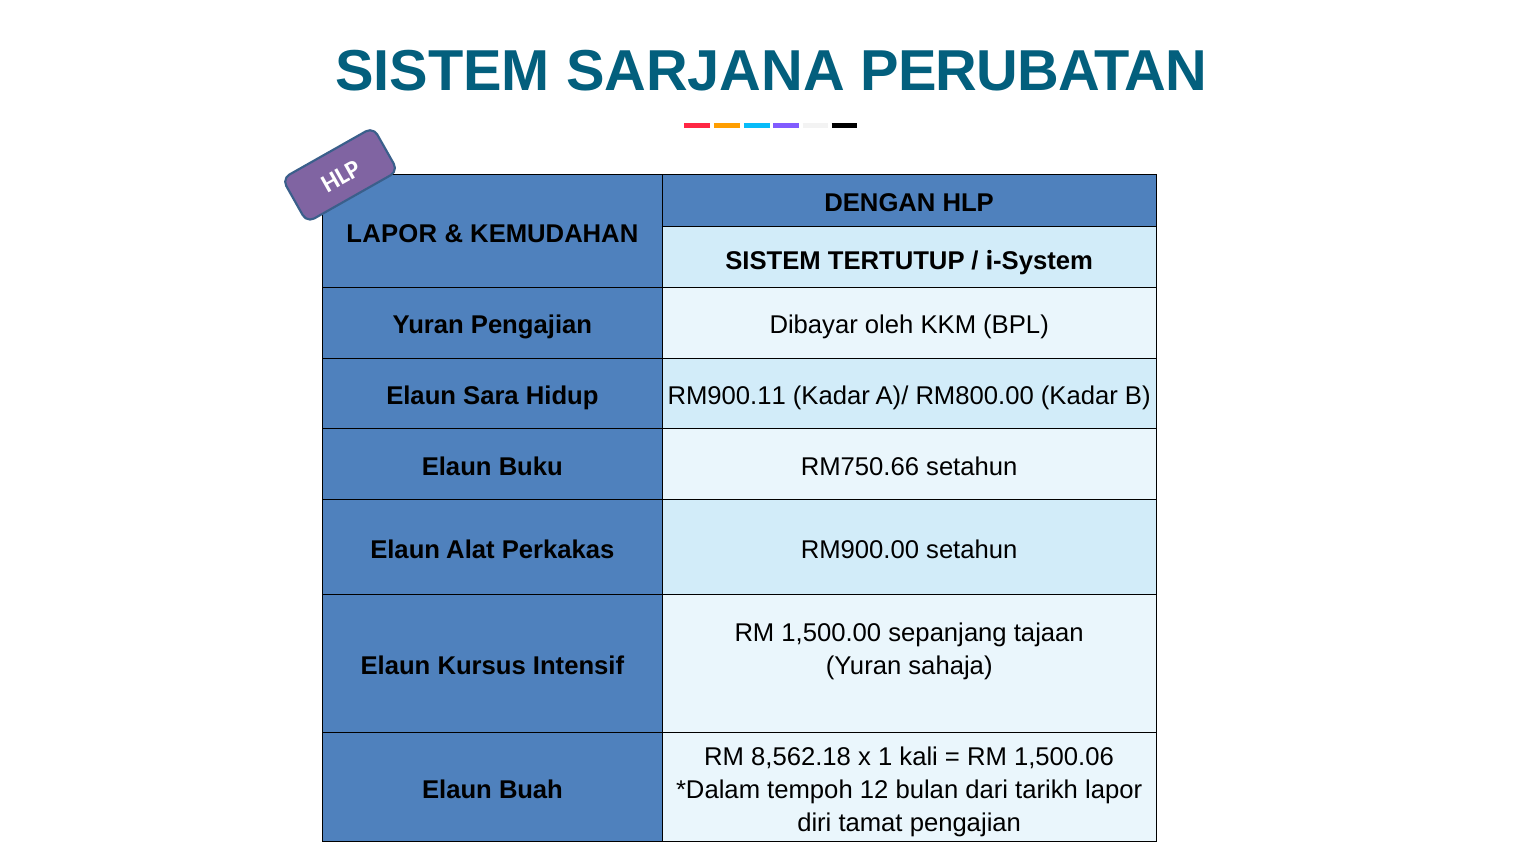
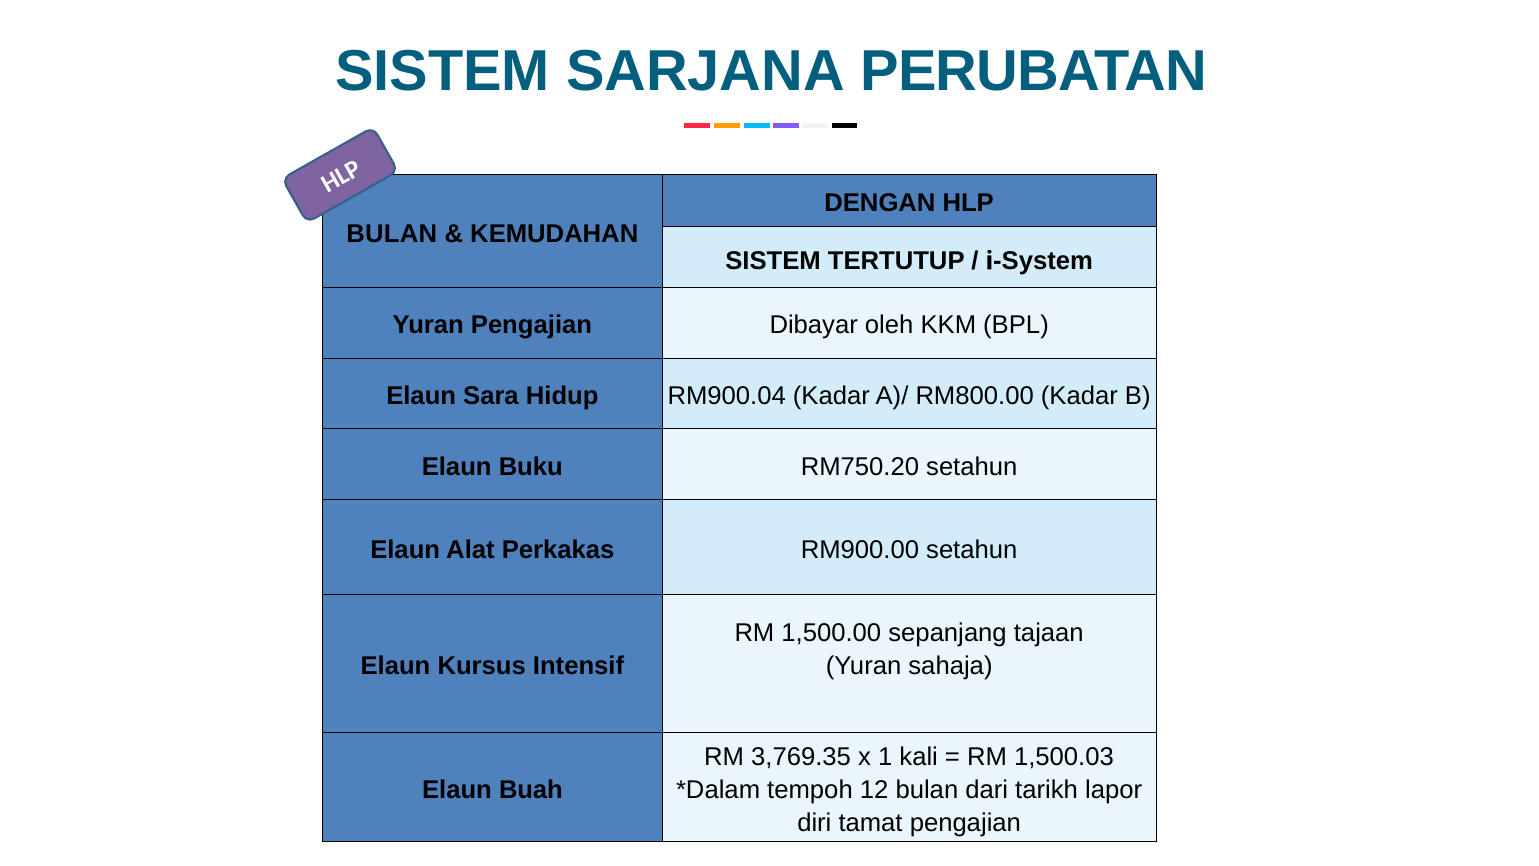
LAPOR at (392, 234): LAPOR -> BULAN
RM900.11: RM900.11 -> RM900.04
RM750.66: RM750.66 -> RM750.20
8,562.18: 8,562.18 -> 3,769.35
1,500.06: 1,500.06 -> 1,500.03
